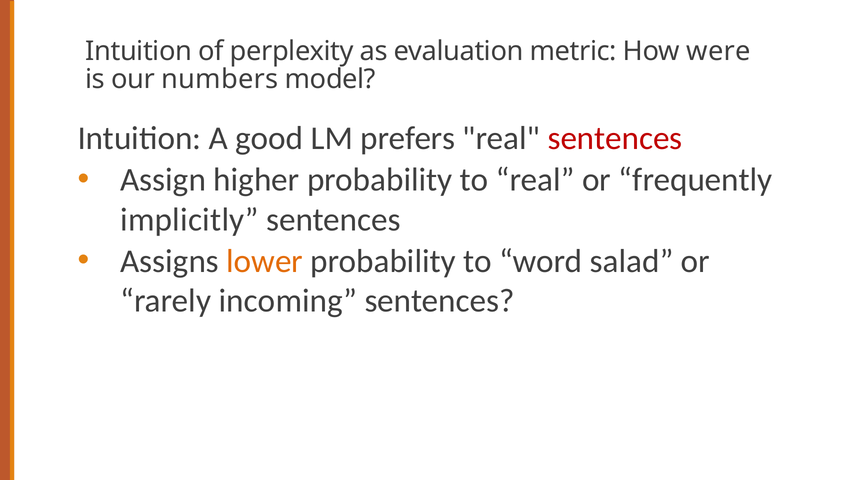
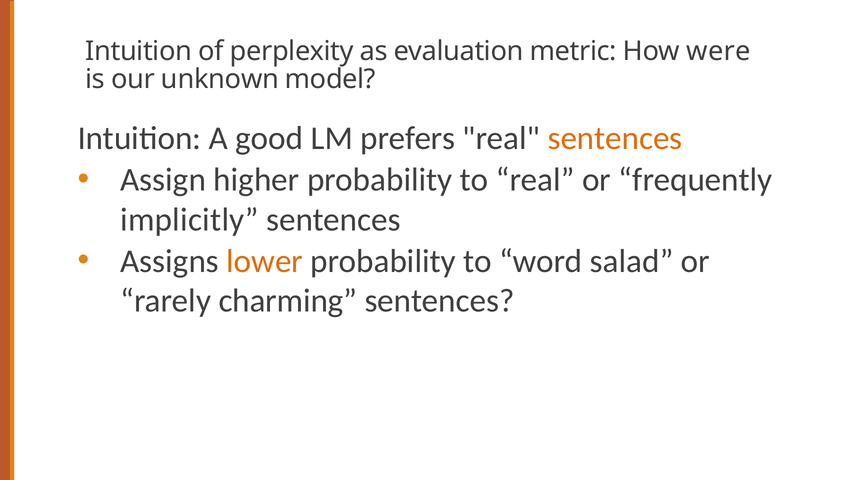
numbers: numbers -> unknown
sentences at (615, 139) colour: red -> orange
incoming: incoming -> charming
